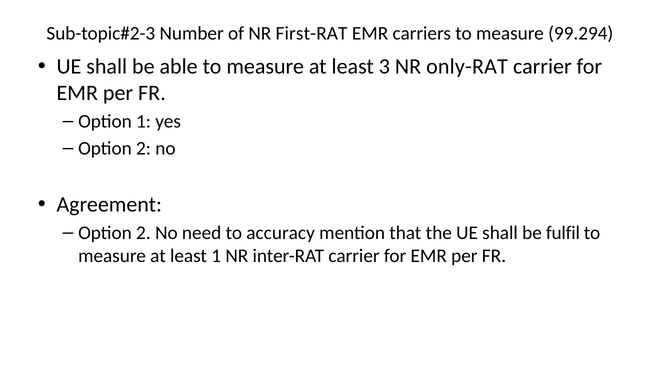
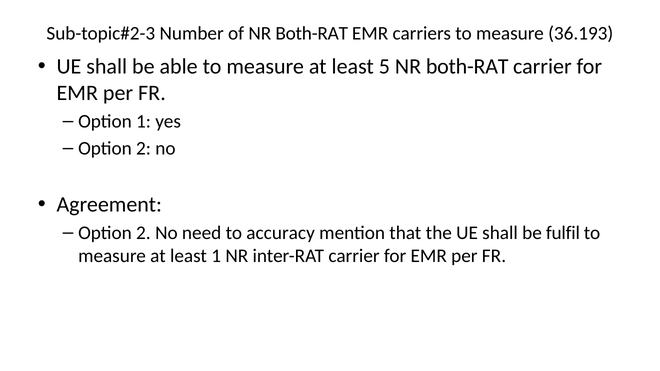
of NR First-RAT: First-RAT -> Both-RAT
99.294: 99.294 -> 36.193
3: 3 -> 5
only-RAT at (467, 67): only-RAT -> both-RAT
